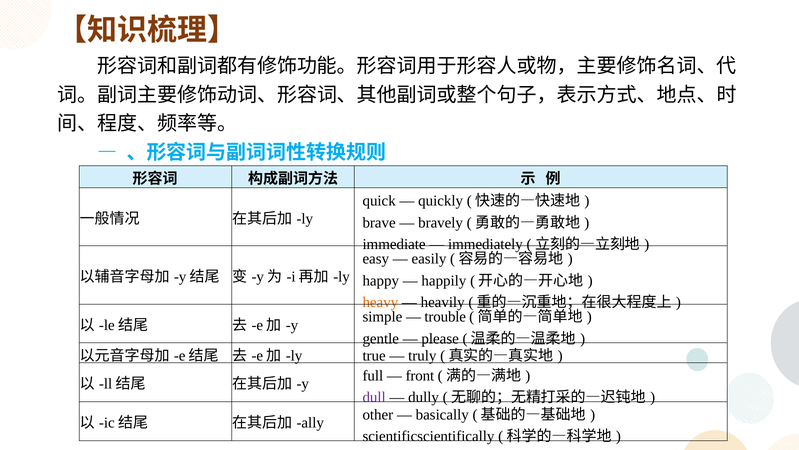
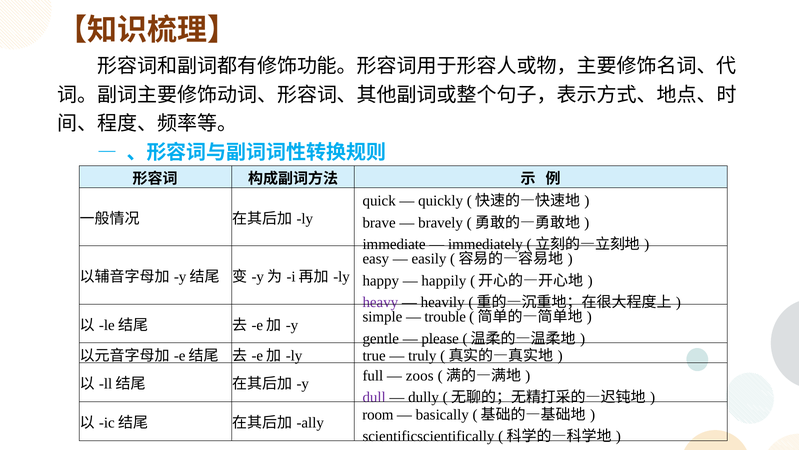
heavy colour: orange -> purple
front: front -> zoos
other: other -> room
